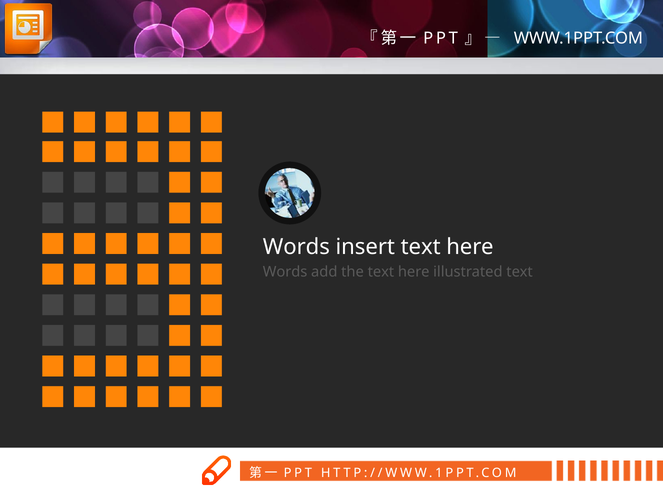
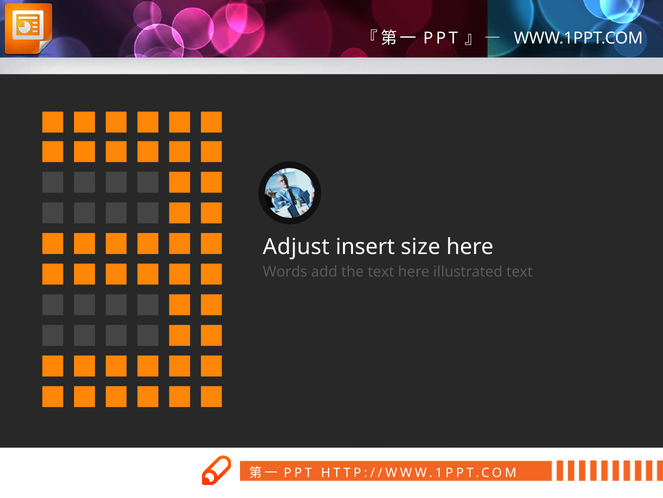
Words at (296, 247): Words -> Adjust
insert text: text -> size
